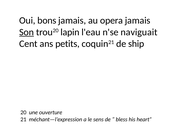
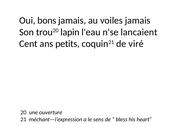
opera: opera -> voiles
Son underline: present -> none
naviguait: naviguait -> lancaient
ship: ship -> viré
